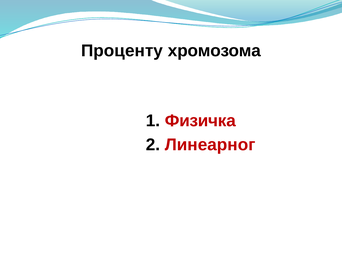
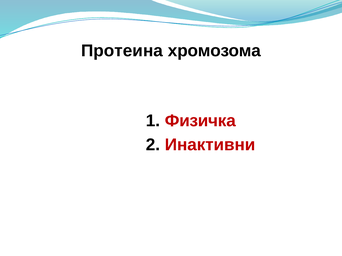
Проценту: Проценту -> Протеина
Линеарног: Линеарног -> Инактивни
